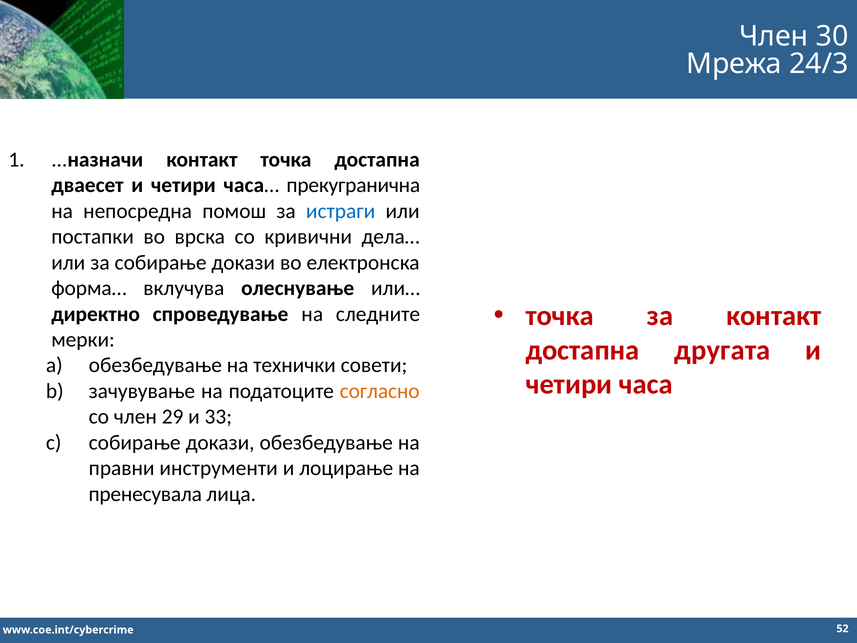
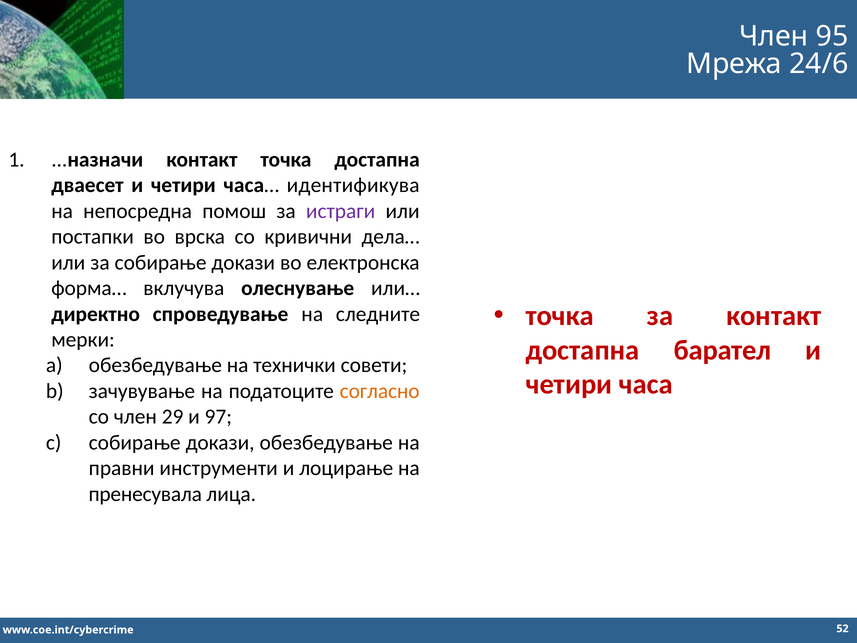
30: 30 -> 95
24/3: 24/3 -> 24/6
прекугранична: прекугранична -> идентификува
истраги colour: blue -> purple
другата: другата -> барател
33: 33 -> 97
